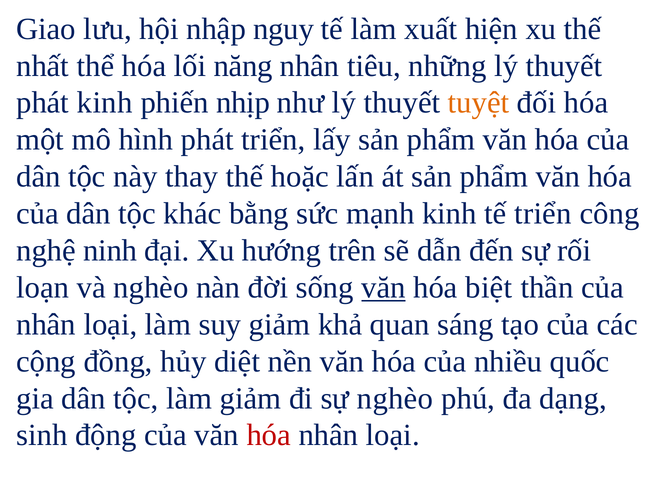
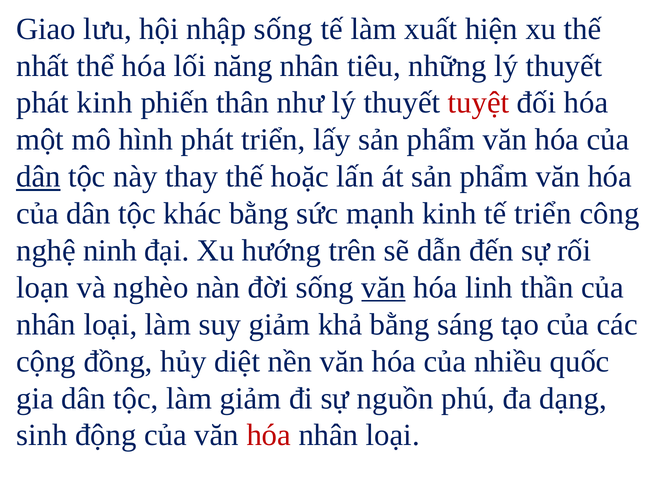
nhập nguy: nguy -> sống
nhịp: nhịp -> thân
tuyệt colour: orange -> red
dân at (38, 177) underline: none -> present
biệt: biệt -> linh
khả quan: quan -> bằng
sự nghèo: nghèo -> nguồn
